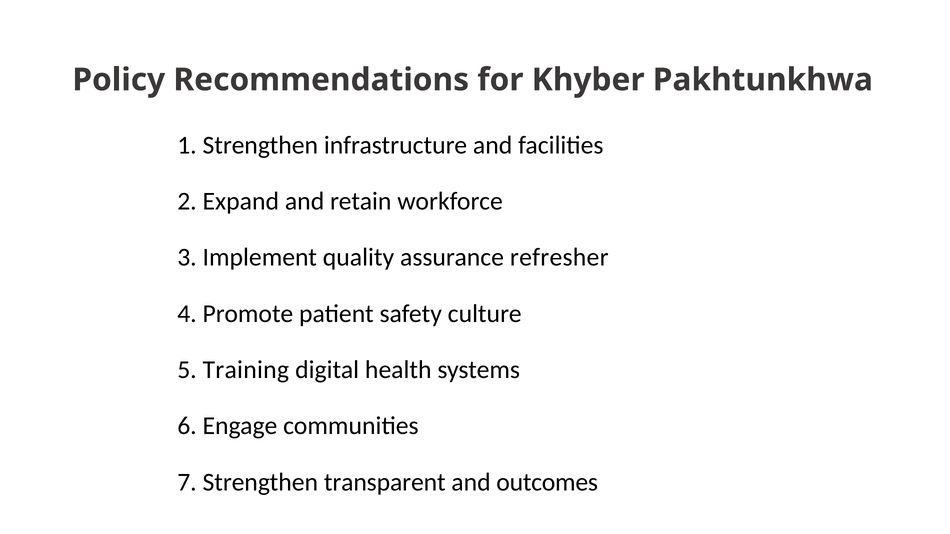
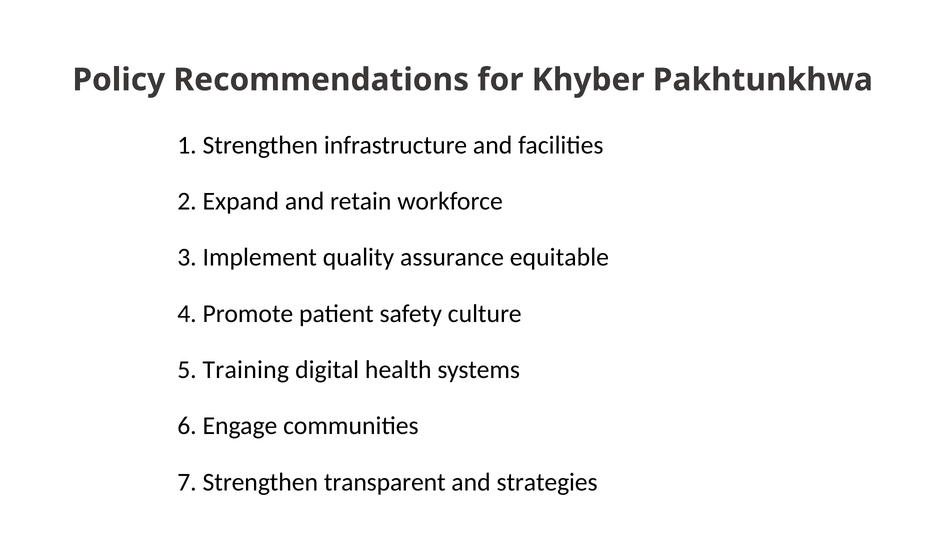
refresher: refresher -> equitable
outcomes: outcomes -> strategies
